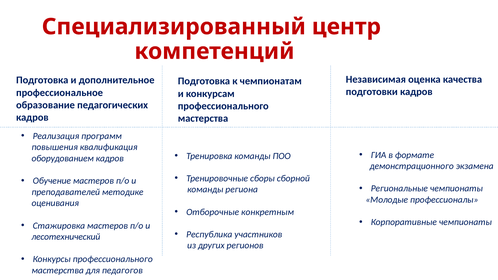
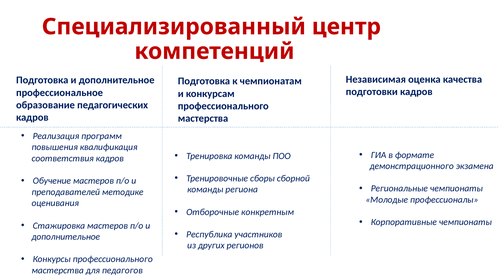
оборудованием: оборудованием -> соответствия
лесотехнический at (66, 237): лесотехнический -> дополнительное
